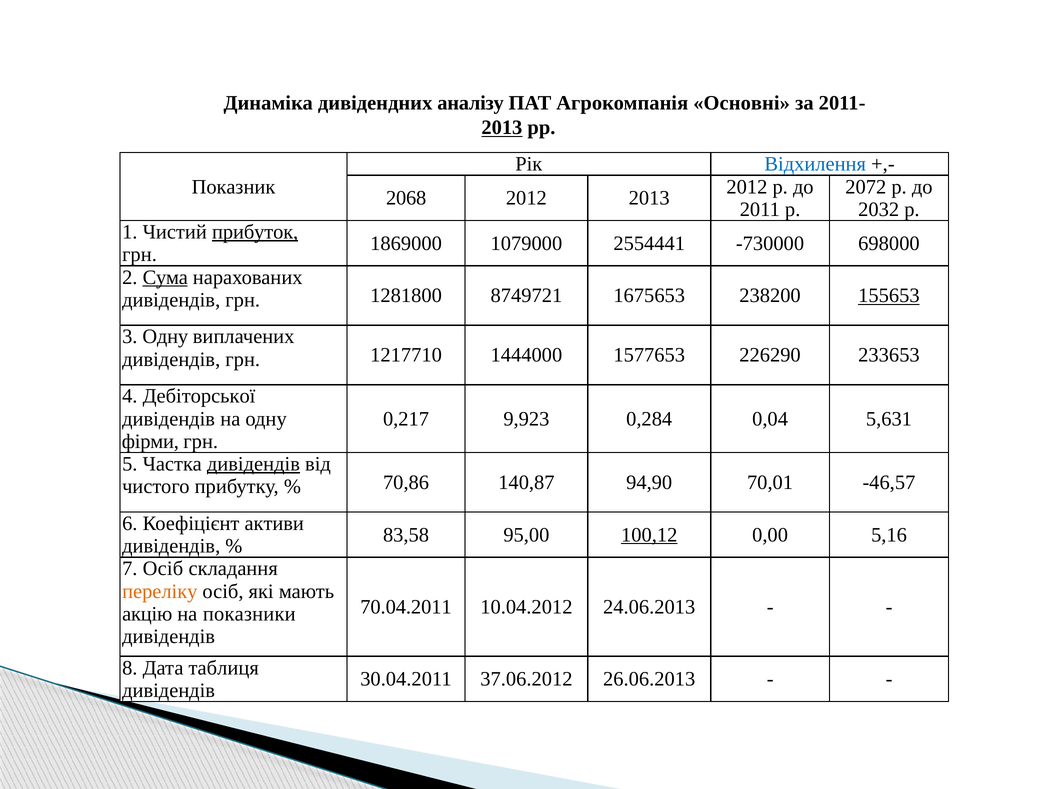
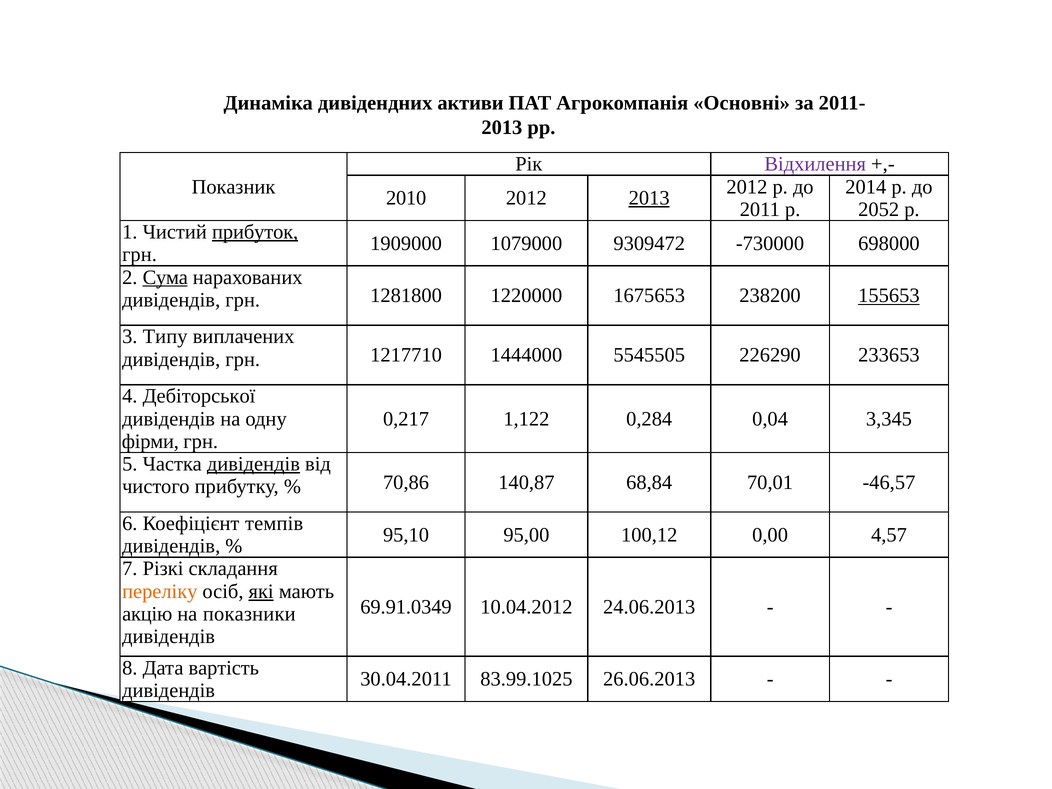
аналізу: аналізу -> активи
2013 at (502, 128) underline: present -> none
Відхилення colour: blue -> purple
2072: 2072 -> 2014
2068: 2068 -> 2010
2013 at (649, 198) underline: none -> present
2032: 2032 -> 2052
1869000: 1869000 -> 1909000
2554441: 2554441 -> 9309472
8749721: 8749721 -> 1220000
3 Одну: Одну -> Типу
1577653: 1577653 -> 5545505
9,923: 9,923 -> 1,122
5,631: 5,631 -> 3,345
94,90: 94,90 -> 68,84
активи: активи -> темпів
83,58: 83,58 -> 95,10
100,12 underline: present -> none
5,16: 5,16 -> 4,57
7 Осіб: Осіб -> Різкі
які underline: none -> present
70.04.2011: 70.04.2011 -> 69.91.0349
таблиця: таблиця -> вартість
37.06.2012: 37.06.2012 -> 83.99.1025
